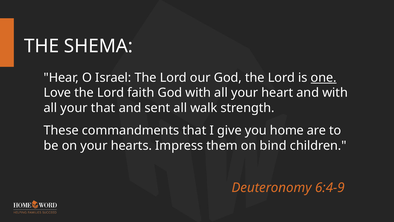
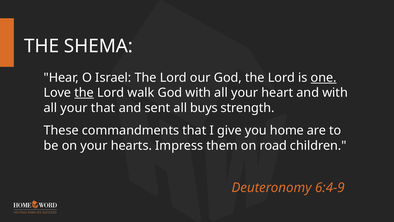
the at (84, 93) underline: none -> present
faith: faith -> walk
walk: walk -> buys
bind: bind -> road
